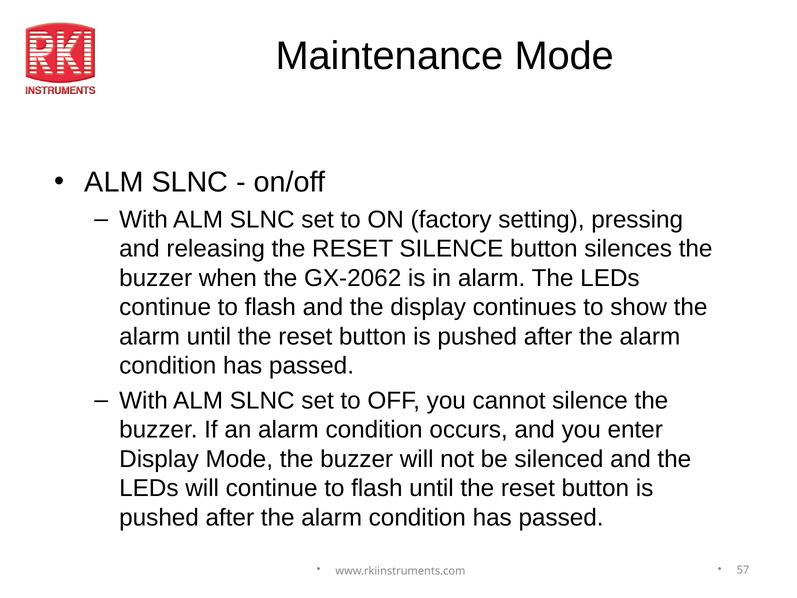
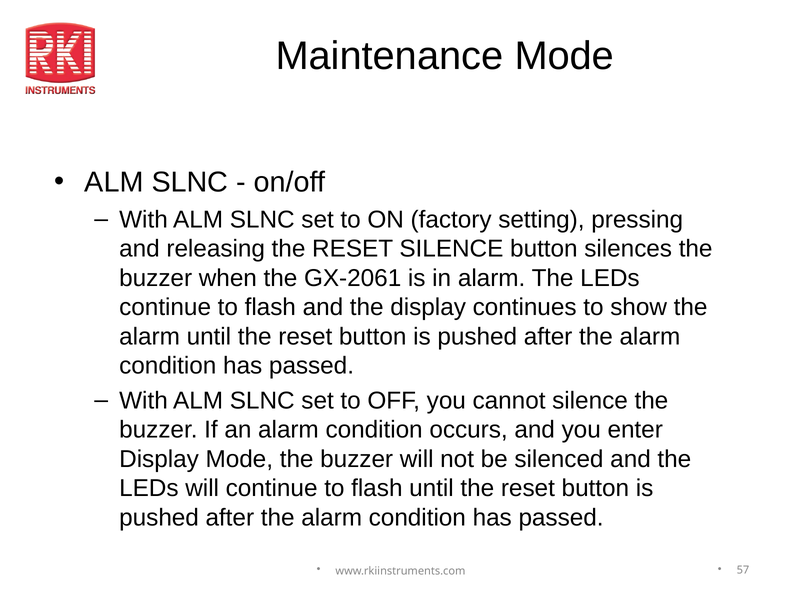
GX-2062: GX-2062 -> GX-2061
